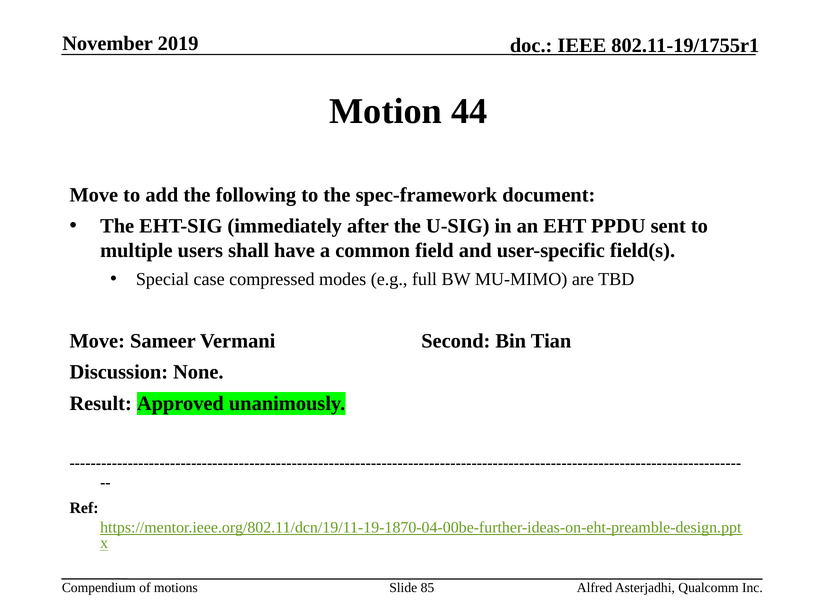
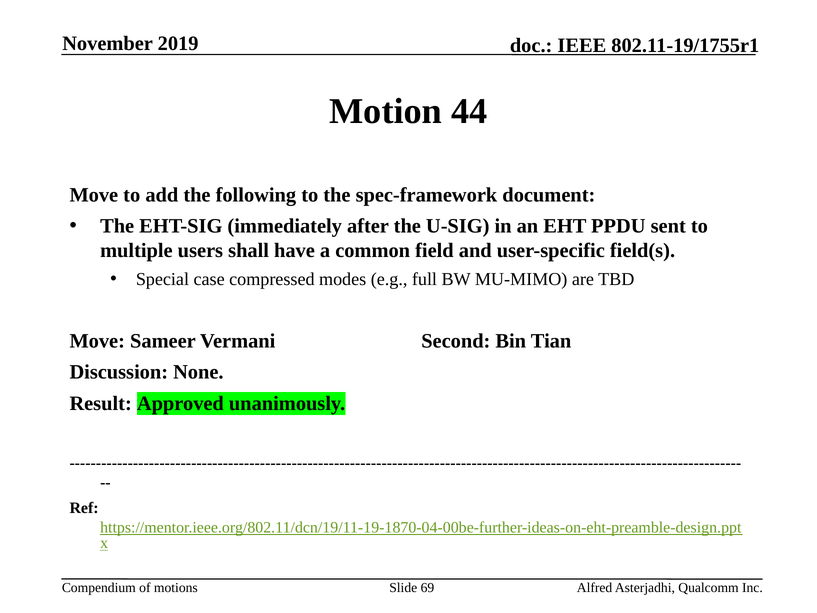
85: 85 -> 69
